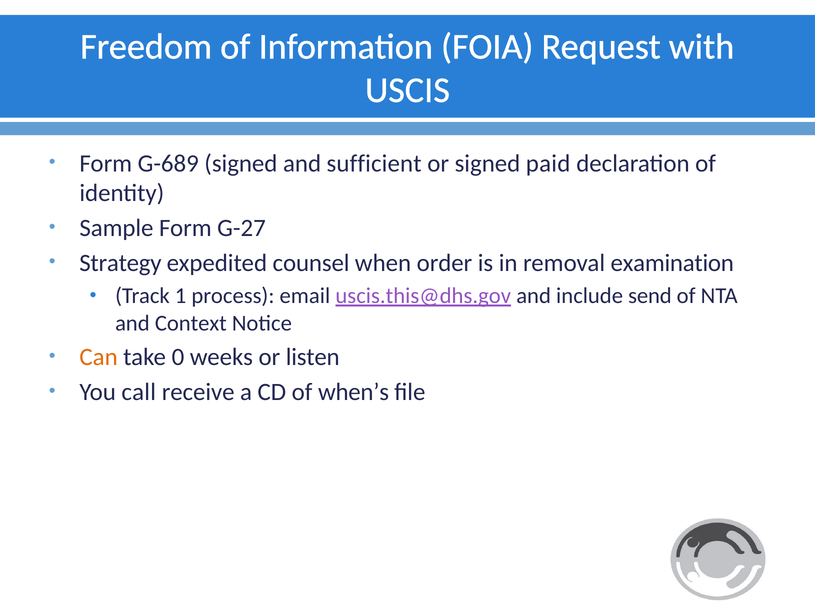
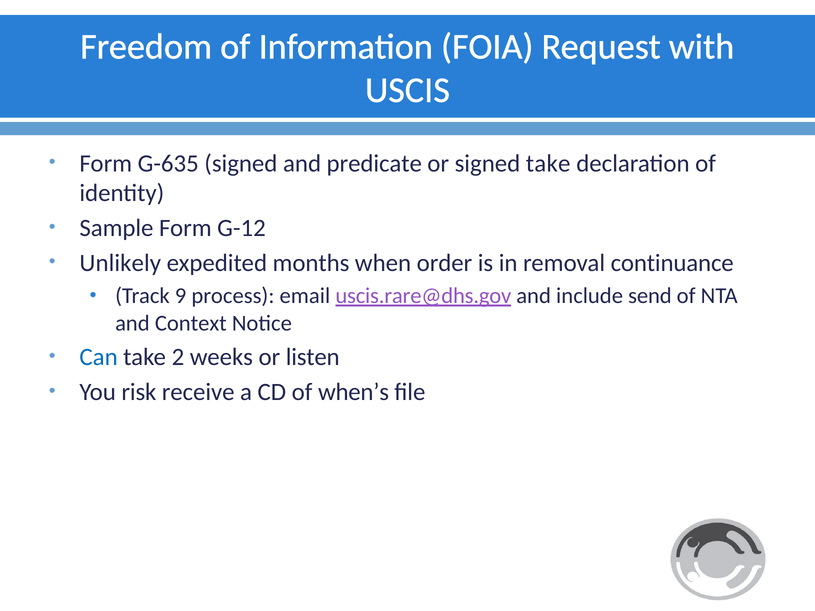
G-689: G-689 -> G-635
sufficient: sufficient -> predicate
signed paid: paid -> take
G-27: G-27 -> G-12
Strategy: Strategy -> Unlikely
counsel: counsel -> months
examination: examination -> continuance
1: 1 -> 9
uscis.this@dhs.gov: uscis.this@dhs.gov -> uscis.rare@dhs.gov
Can colour: orange -> blue
0: 0 -> 2
call: call -> risk
